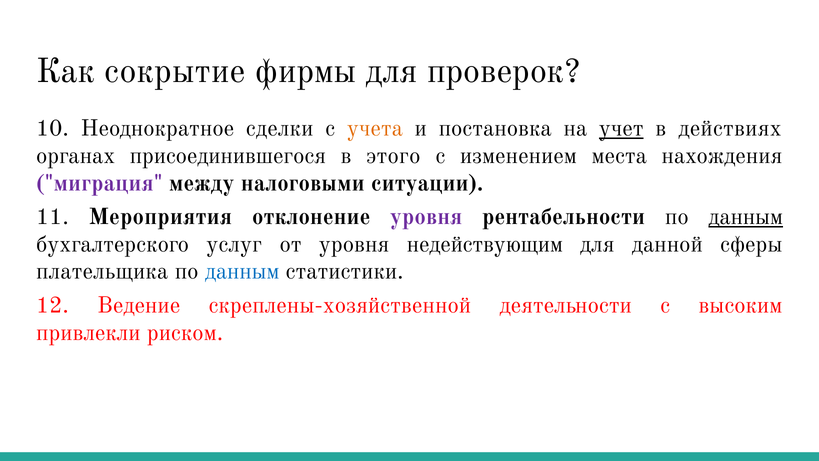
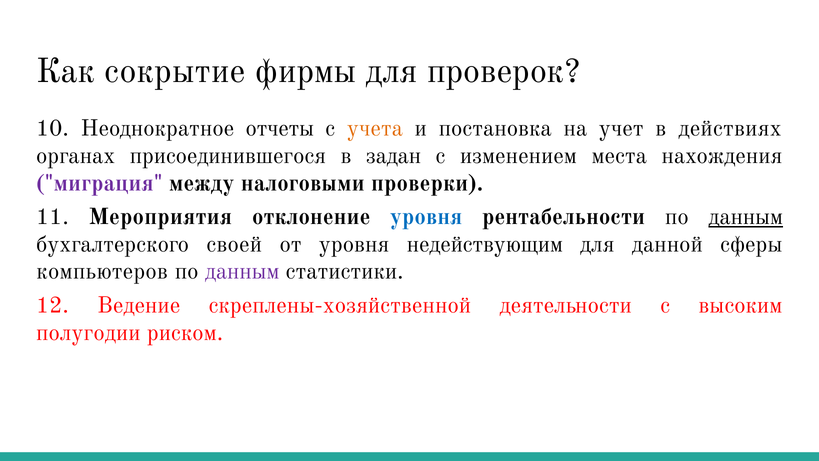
сделки: сделки -> отчеты
учет underline: present -> none
этого: этого -> задан
ситуации: ситуации -> проверки
уровня at (426, 217) colour: purple -> blue
услуг: услуг -> своей
плательщика: плательщика -> компьютеров
данным at (242, 271) colour: blue -> purple
привлекли: привлекли -> полугодии
